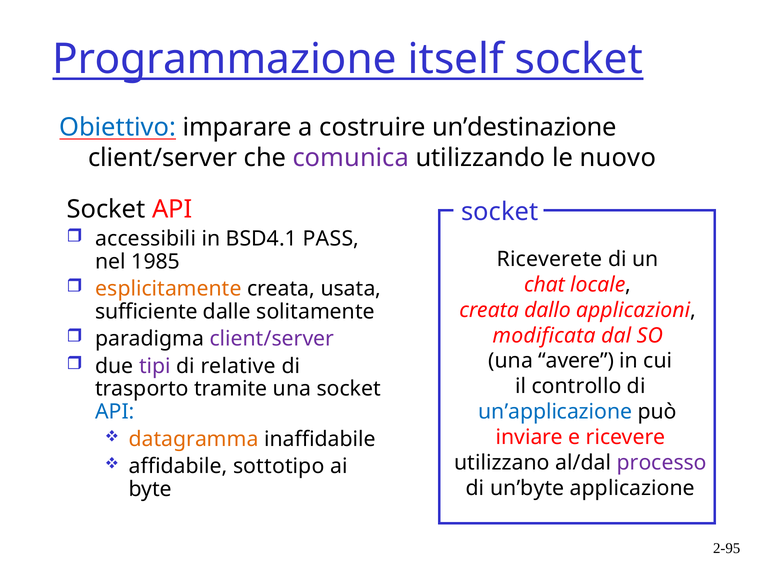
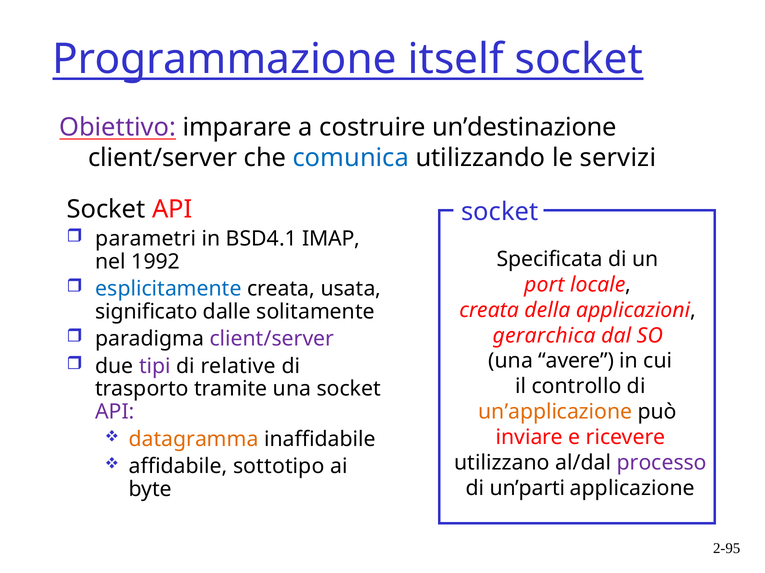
Obiettivo colour: blue -> purple
comunica colour: purple -> blue
nuovo: nuovo -> servizi
accessibili: accessibili -> parametri
PASS: PASS -> IMAP
Riceverete: Riceverete -> Specificata
1985: 1985 -> 1992
chat: chat -> port
esplicitamente colour: orange -> blue
dallo: dallo -> della
sufficiente: sufficiente -> significato
modificata: modificata -> gerarchica
API at (115, 412) colour: blue -> purple
un’applicazione colour: blue -> orange
un’byte: un’byte -> un’parti
